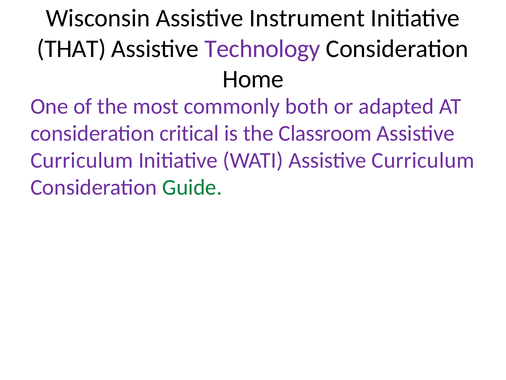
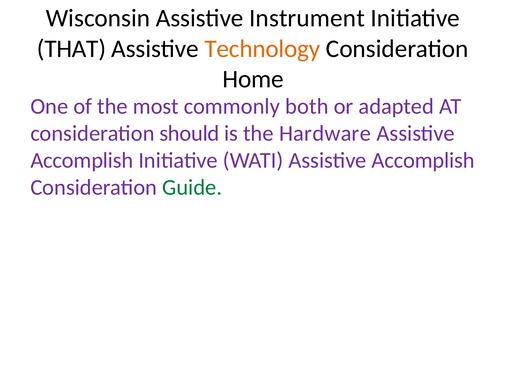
Technology colour: purple -> orange
critical: critical -> should
Classroom: Classroom -> Hardware
Curriculum at (82, 160): Curriculum -> Accomplish
WATI Assistive Curriculum: Curriculum -> Accomplish
